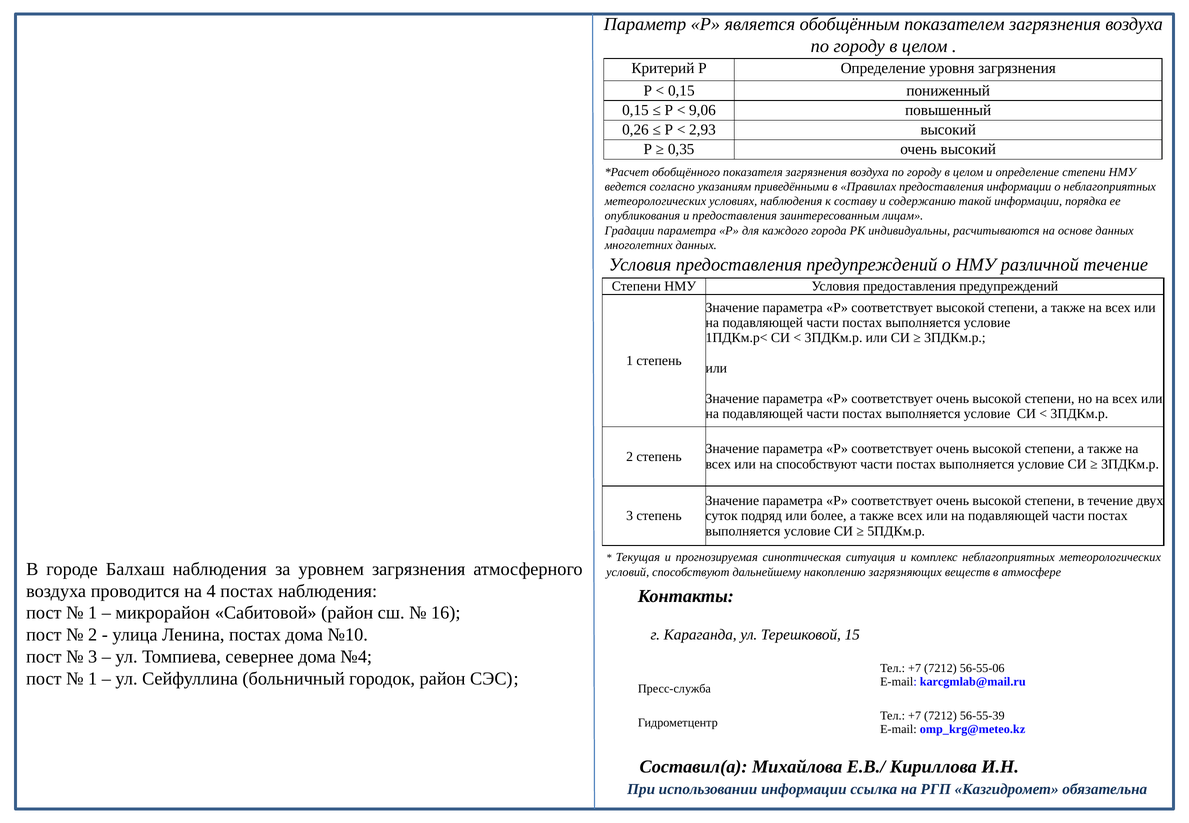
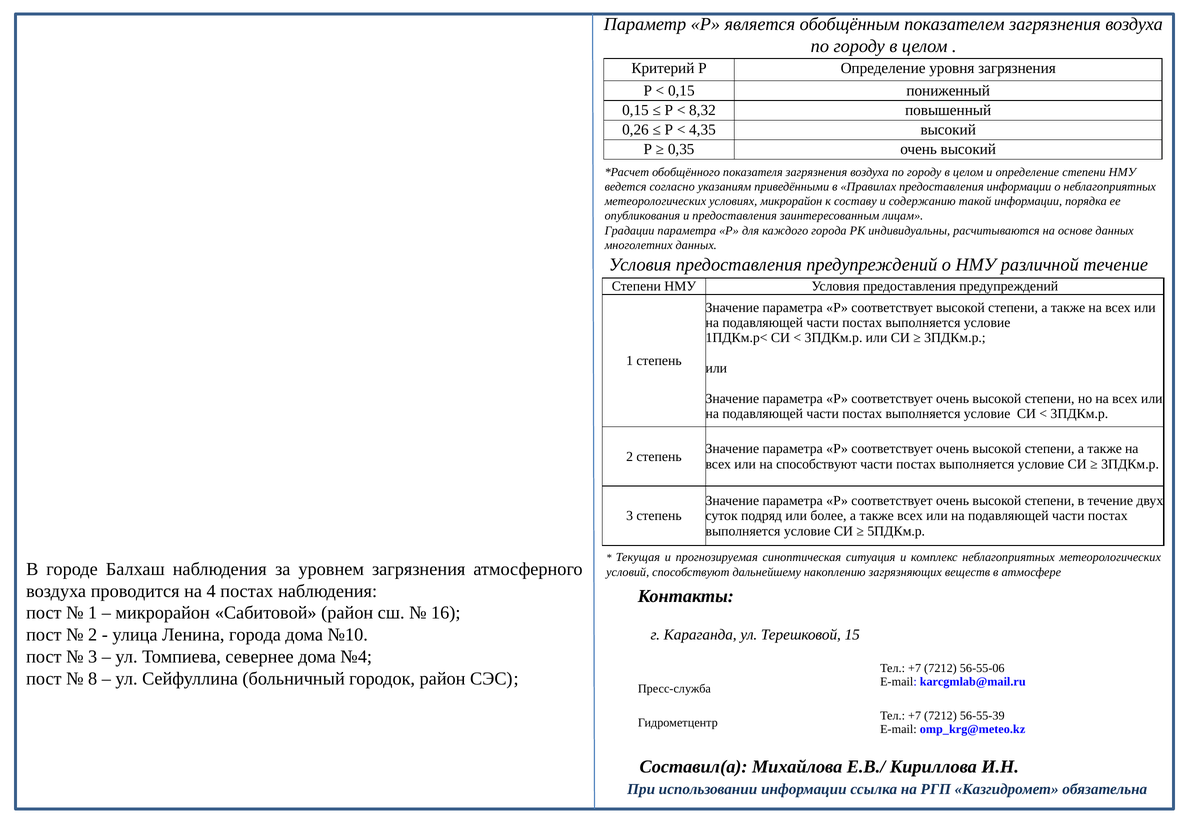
9,06: 9,06 -> 8,32
2,93: 2,93 -> 4,35
условиях наблюдения: наблюдения -> микрорайон
Ленина постах: постах -> города
1 at (93, 679): 1 -> 8
